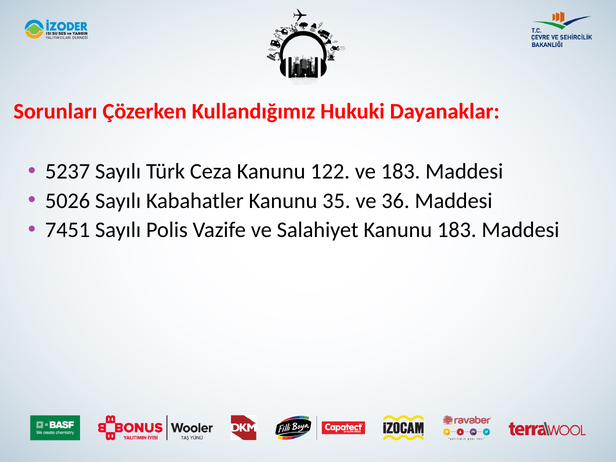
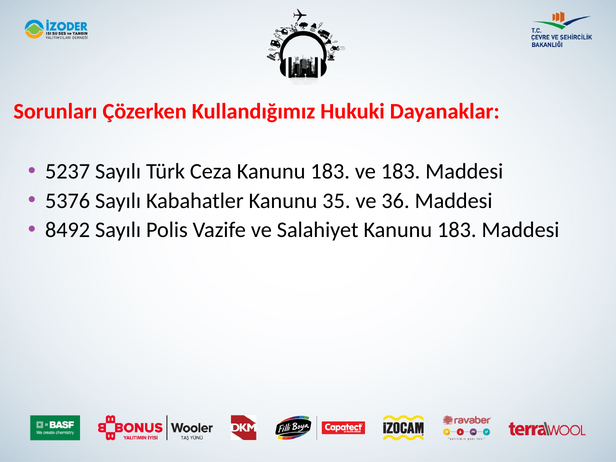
Ceza Kanunu 122: 122 -> 183
5026: 5026 -> 5376
7451: 7451 -> 8492
